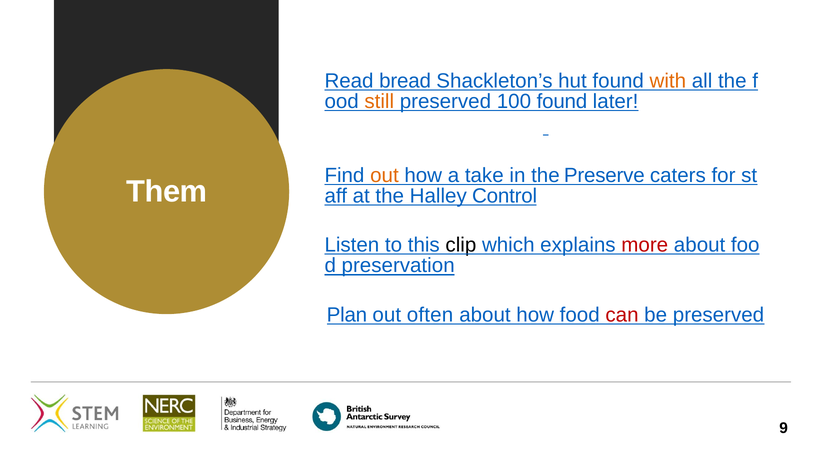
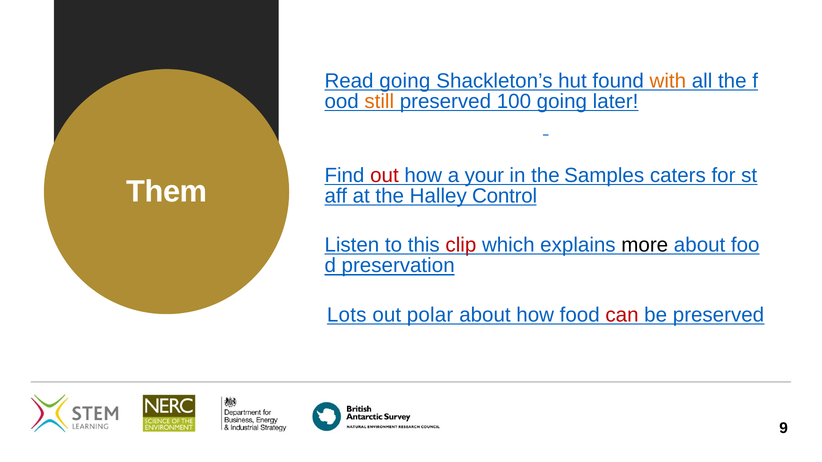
Read bread: bread -> going
100 found: found -> going
out at (384, 175) colour: orange -> red
take: take -> your
Preserve: Preserve -> Samples
clip colour: black -> red
more colour: red -> black
Plan: Plan -> Lots
often: often -> polar
